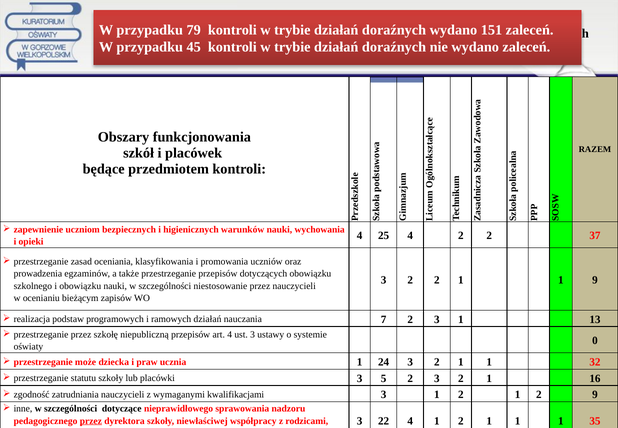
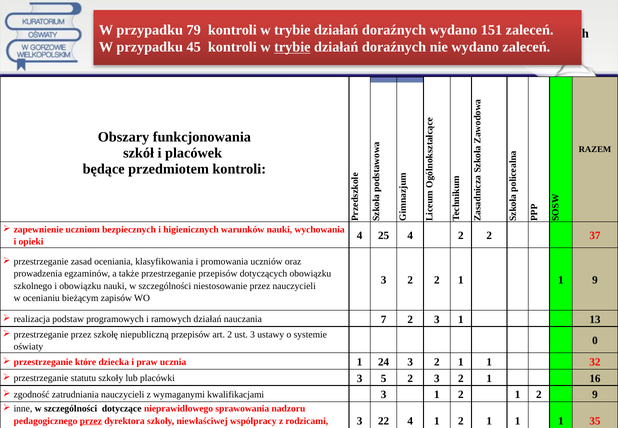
trybie at (292, 47) underline: none -> present
art 4: 4 -> 2
może: może -> które
